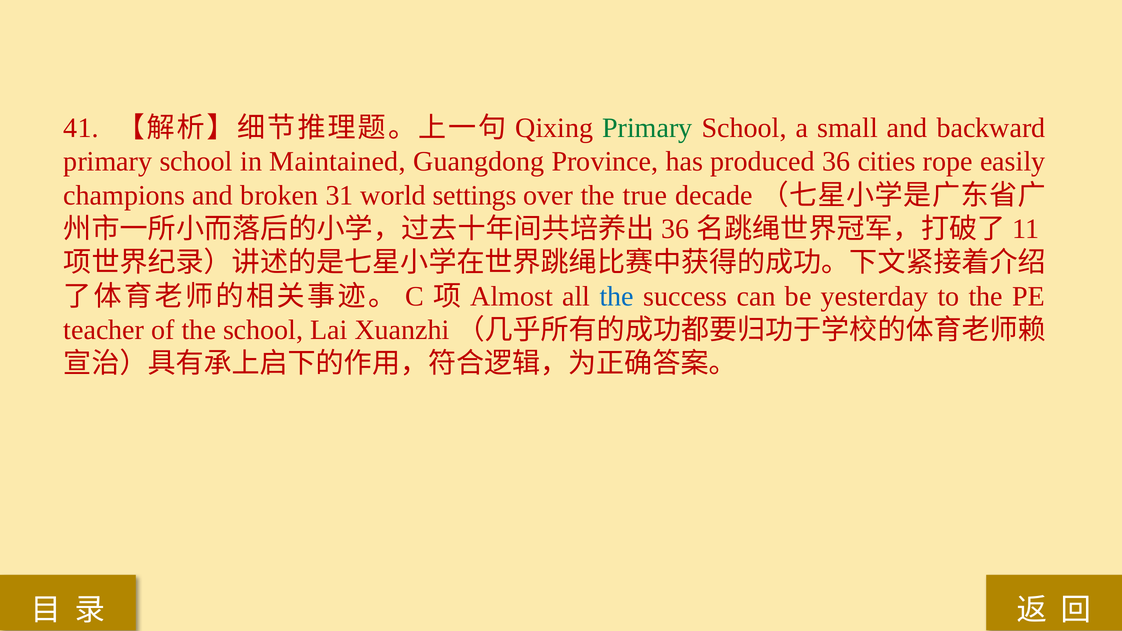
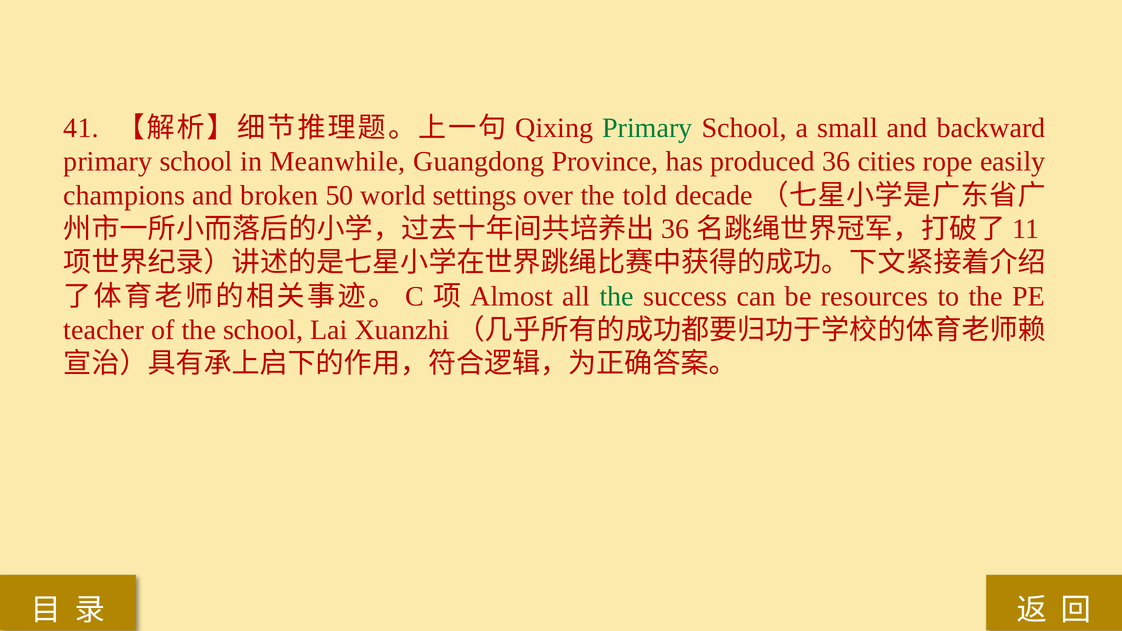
Maintained: Maintained -> Meanwhile
31: 31 -> 50
true: true -> told
the at (617, 296) colour: blue -> green
yesterday: yesterday -> resources
